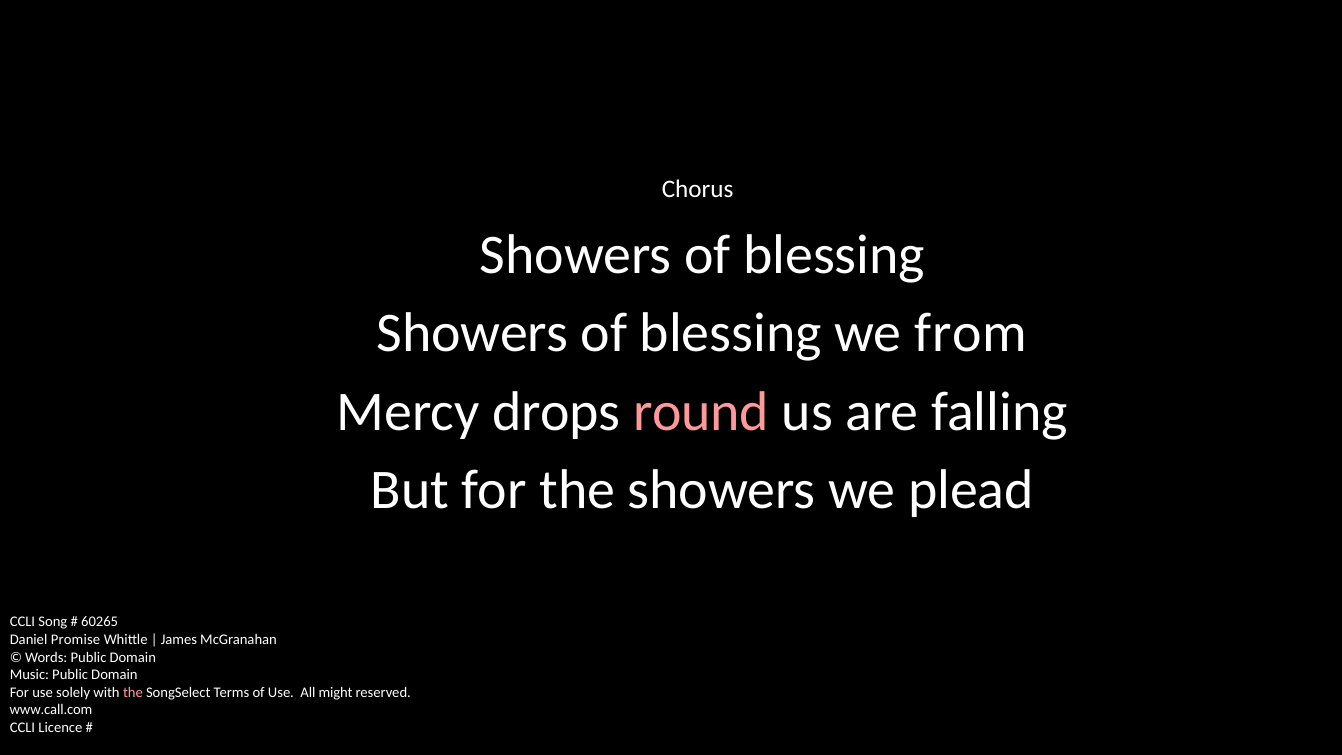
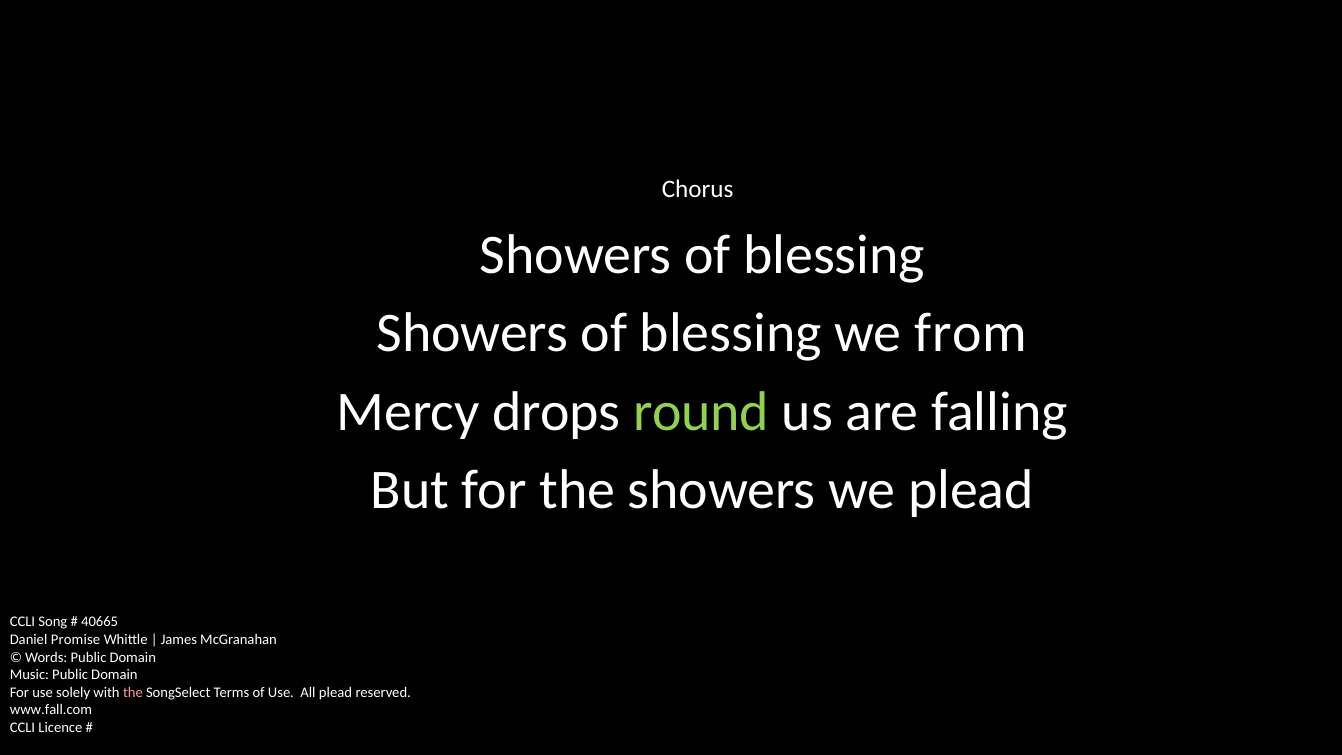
round colour: pink -> light green
60265: 60265 -> 40665
All might: might -> plead
www.call.com: www.call.com -> www.fall.com
